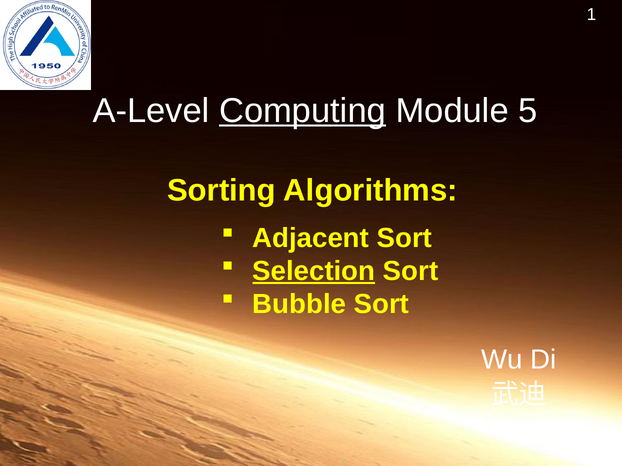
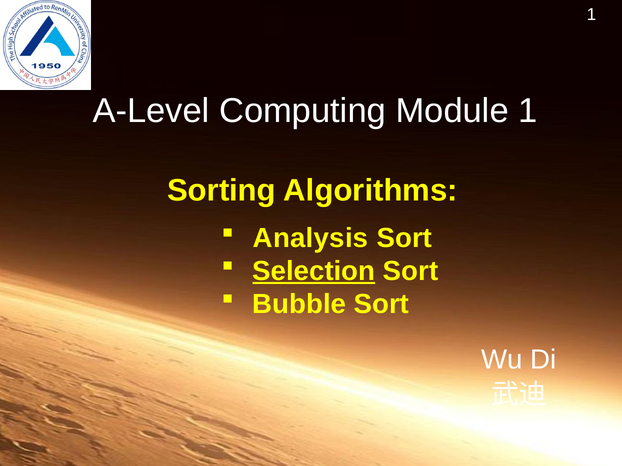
Computing underline: present -> none
Module 5: 5 -> 1
Adjacent: Adjacent -> Analysis
